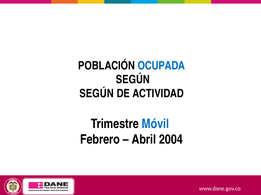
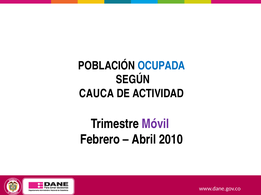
SEGÚN at (97, 94): SEGÚN -> CAUCA
Móvil colour: blue -> purple
2004: 2004 -> 2010
